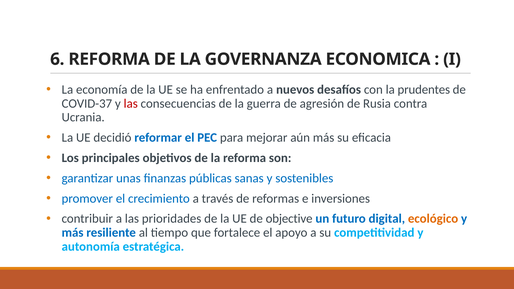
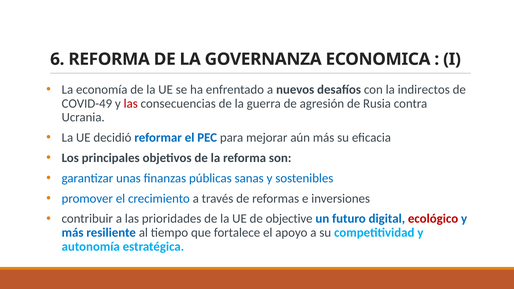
prudentes: prudentes -> indirectos
COVID-37: COVID-37 -> COVID-49
ecológico colour: orange -> red
